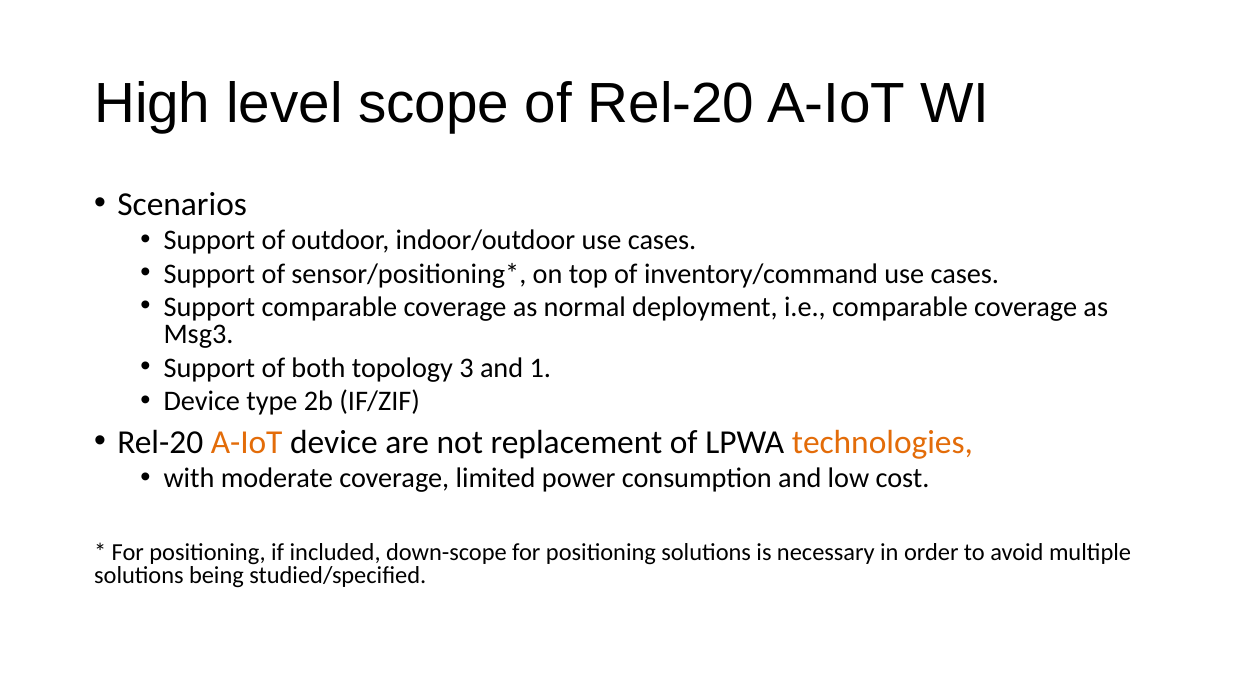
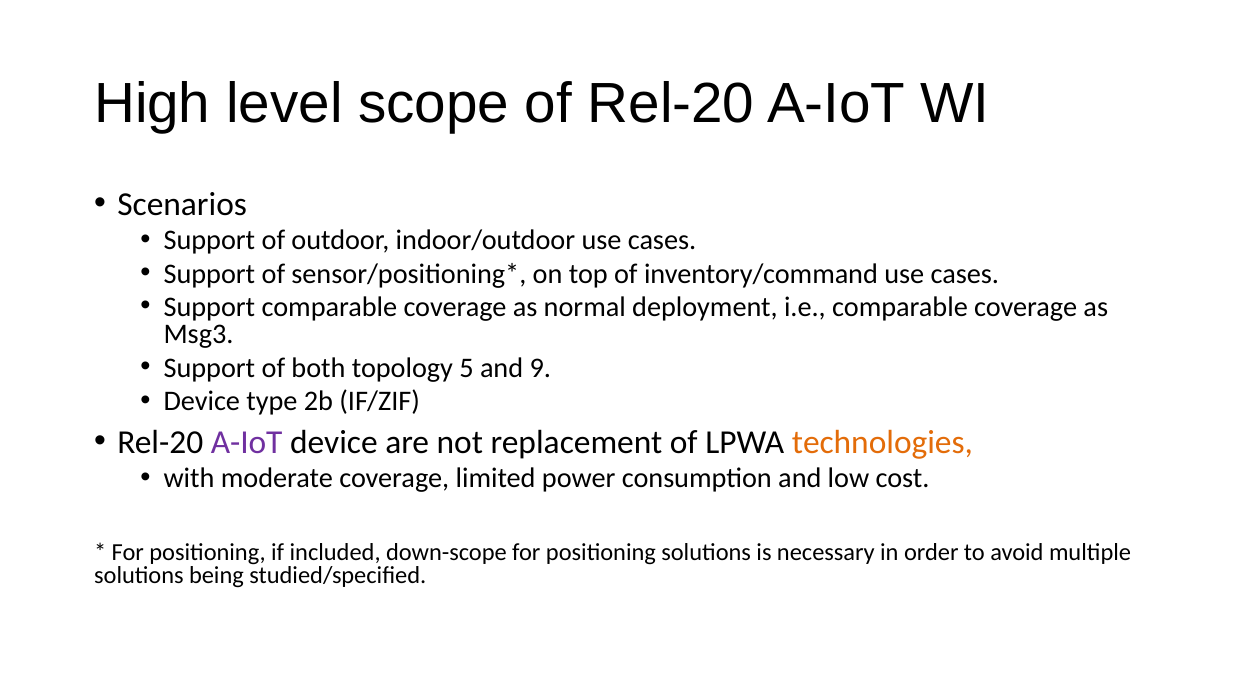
3: 3 -> 5
1: 1 -> 9
A-IoT at (247, 442) colour: orange -> purple
